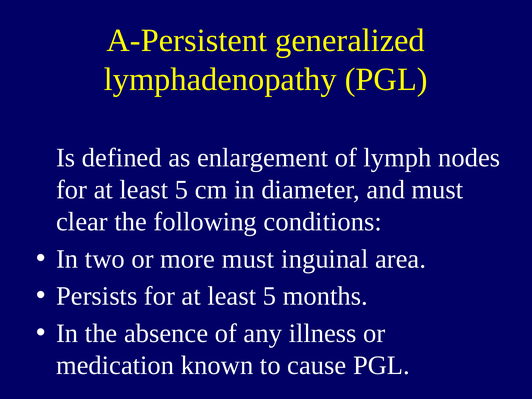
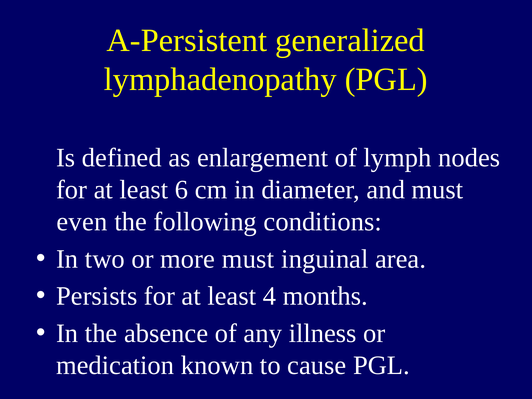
5 at (182, 190): 5 -> 6
clear: clear -> even
5 at (269, 296): 5 -> 4
